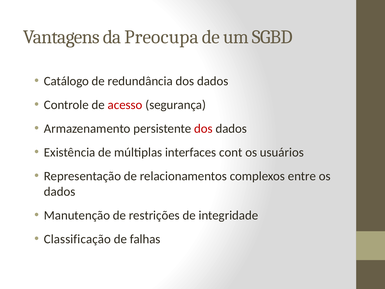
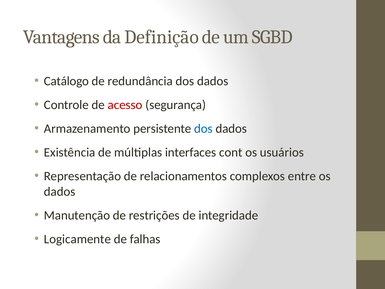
Preocupa: Preocupa -> Definição
dos at (203, 129) colour: red -> blue
Classificação: Classificação -> Logicamente
